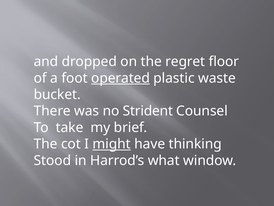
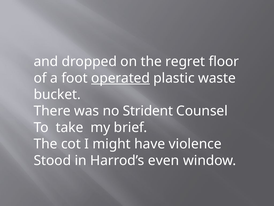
might underline: present -> none
thinking: thinking -> violence
what: what -> even
